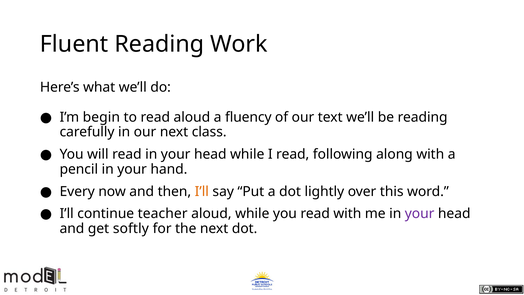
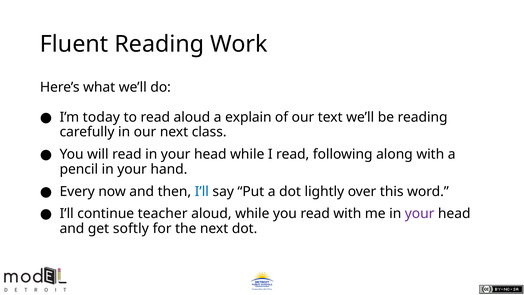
begin: begin -> today
fluency: fluency -> explain
I’ll at (202, 191) colour: orange -> blue
